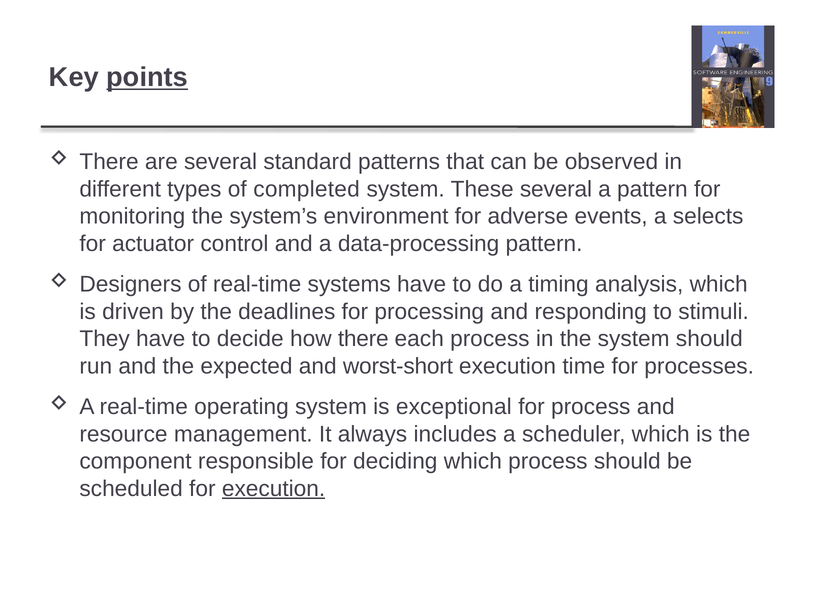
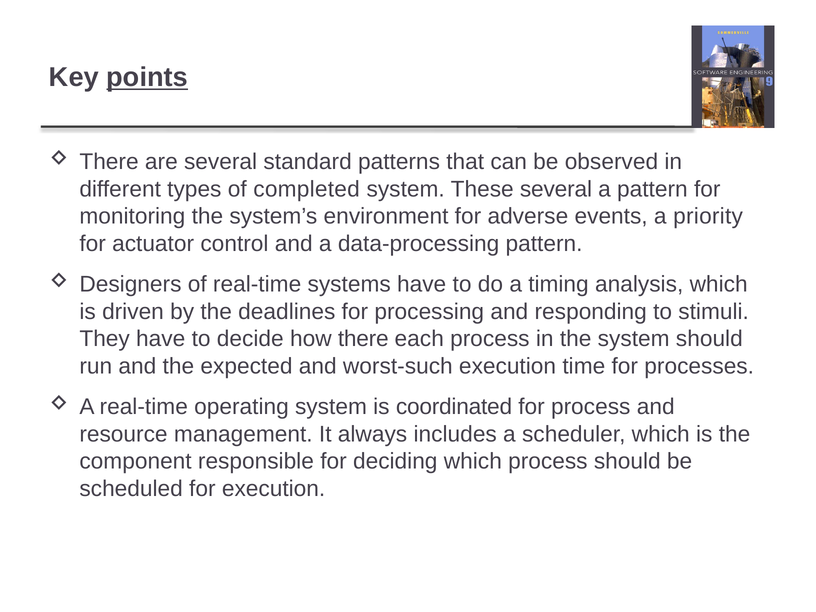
selects: selects -> priority
worst-short: worst-short -> worst-such
exceptional: exceptional -> coordinated
execution at (274, 489) underline: present -> none
